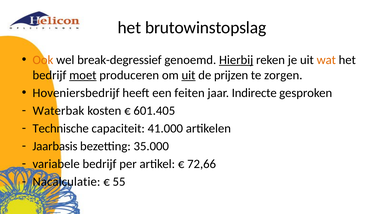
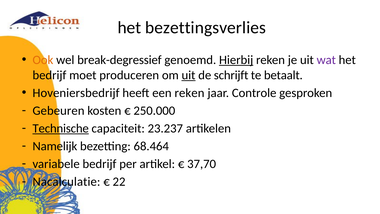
brutowinstopslag: brutowinstopslag -> bezettingsverlies
wat colour: orange -> purple
moet underline: present -> none
prijzen: prijzen -> schrijft
zorgen: zorgen -> betaalt
een feiten: feiten -> reken
Indirecte: Indirecte -> Controle
Waterbak: Waterbak -> Gebeuren
601.405: 601.405 -> 250.000
Technische underline: none -> present
41.000: 41.000 -> 23.237
Jaarbasis: Jaarbasis -> Namelijk
35.000: 35.000 -> 68.464
72,66: 72,66 -> 37,70
55: 55 -> 22
